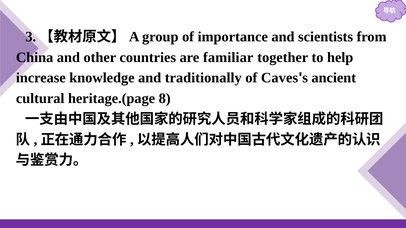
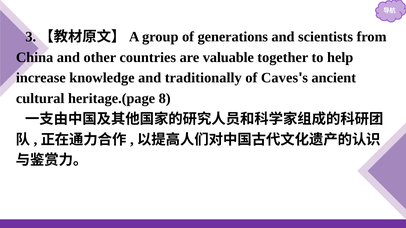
importance: importance -> generations
familiar: familiar -> valuable
